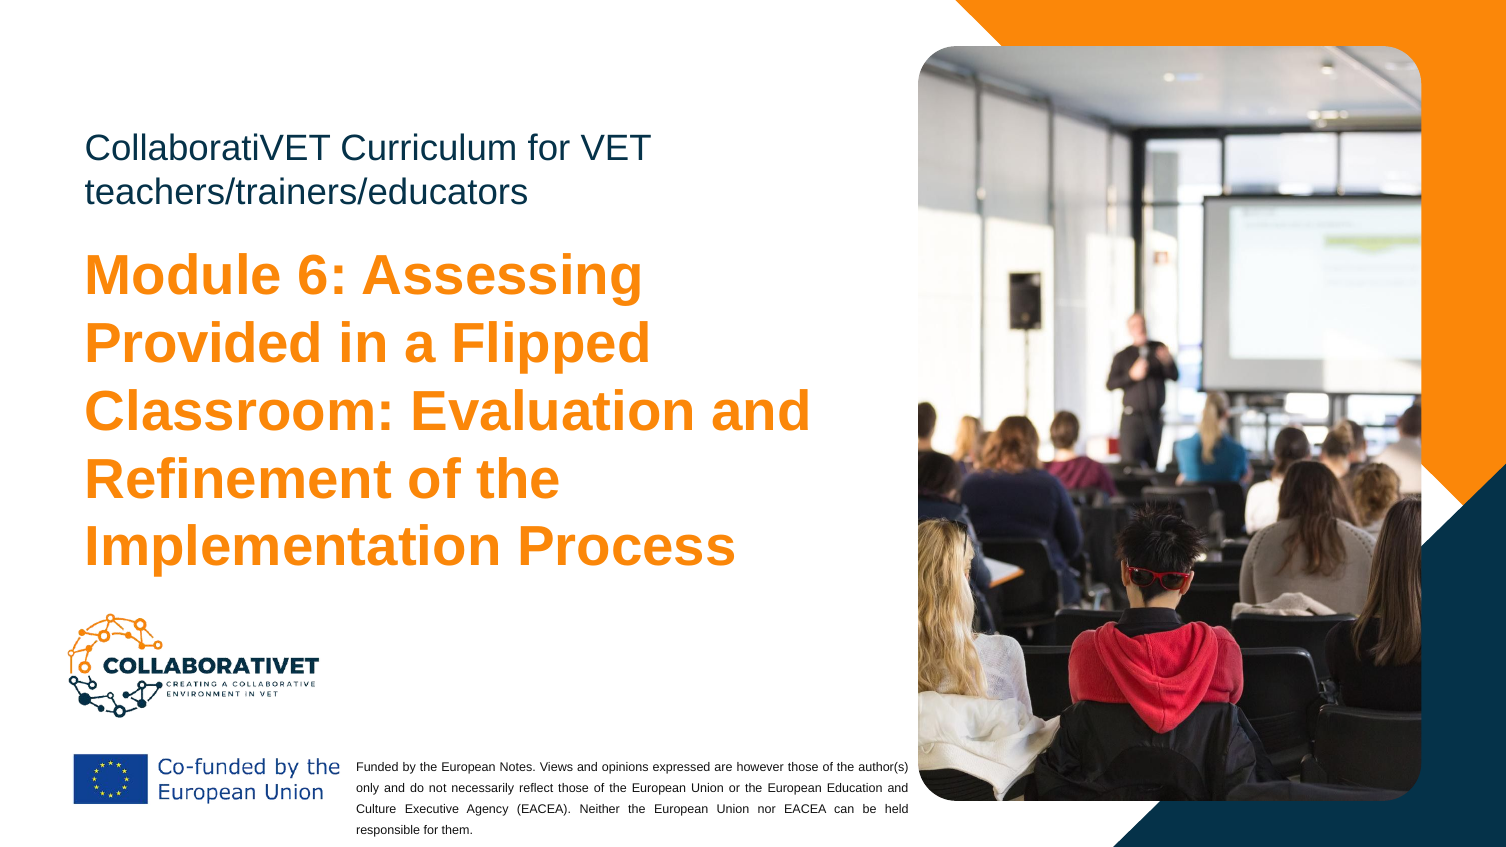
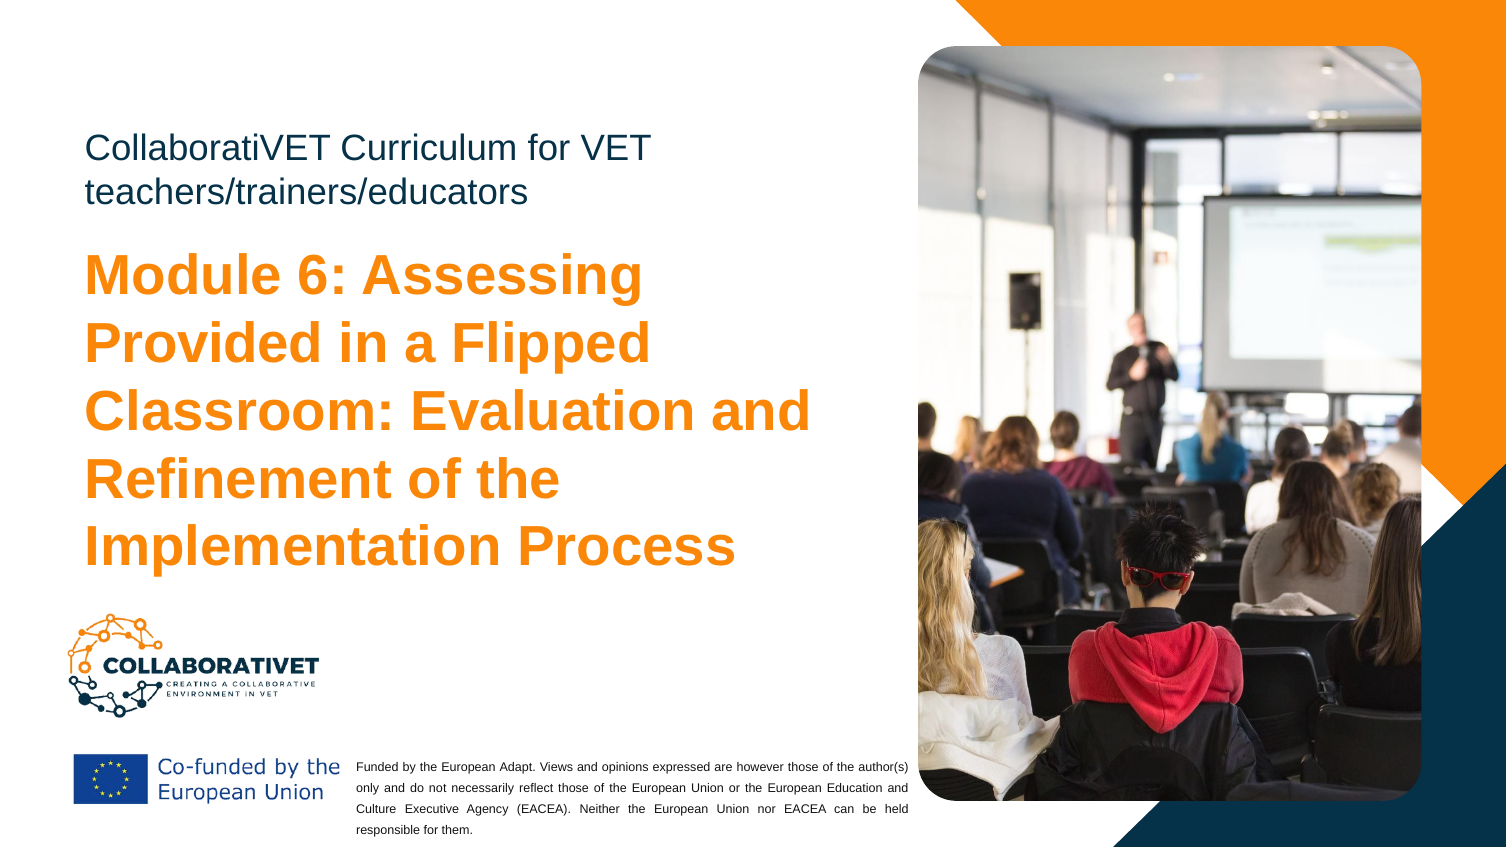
Notes: Notes -> Adapt
